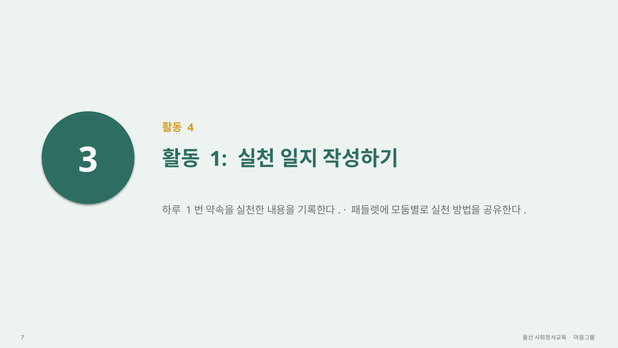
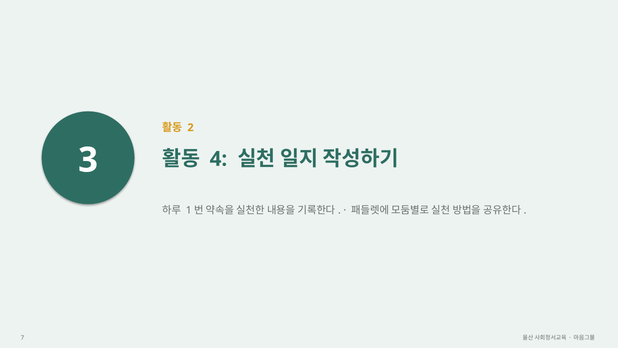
4: 4 -> 2
1: 1 -> 4
